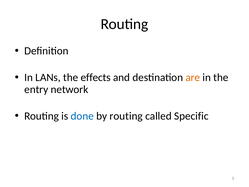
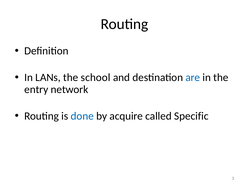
effects: effects -> school
are colour: orange -> blue
by routing: routing -> acquire
